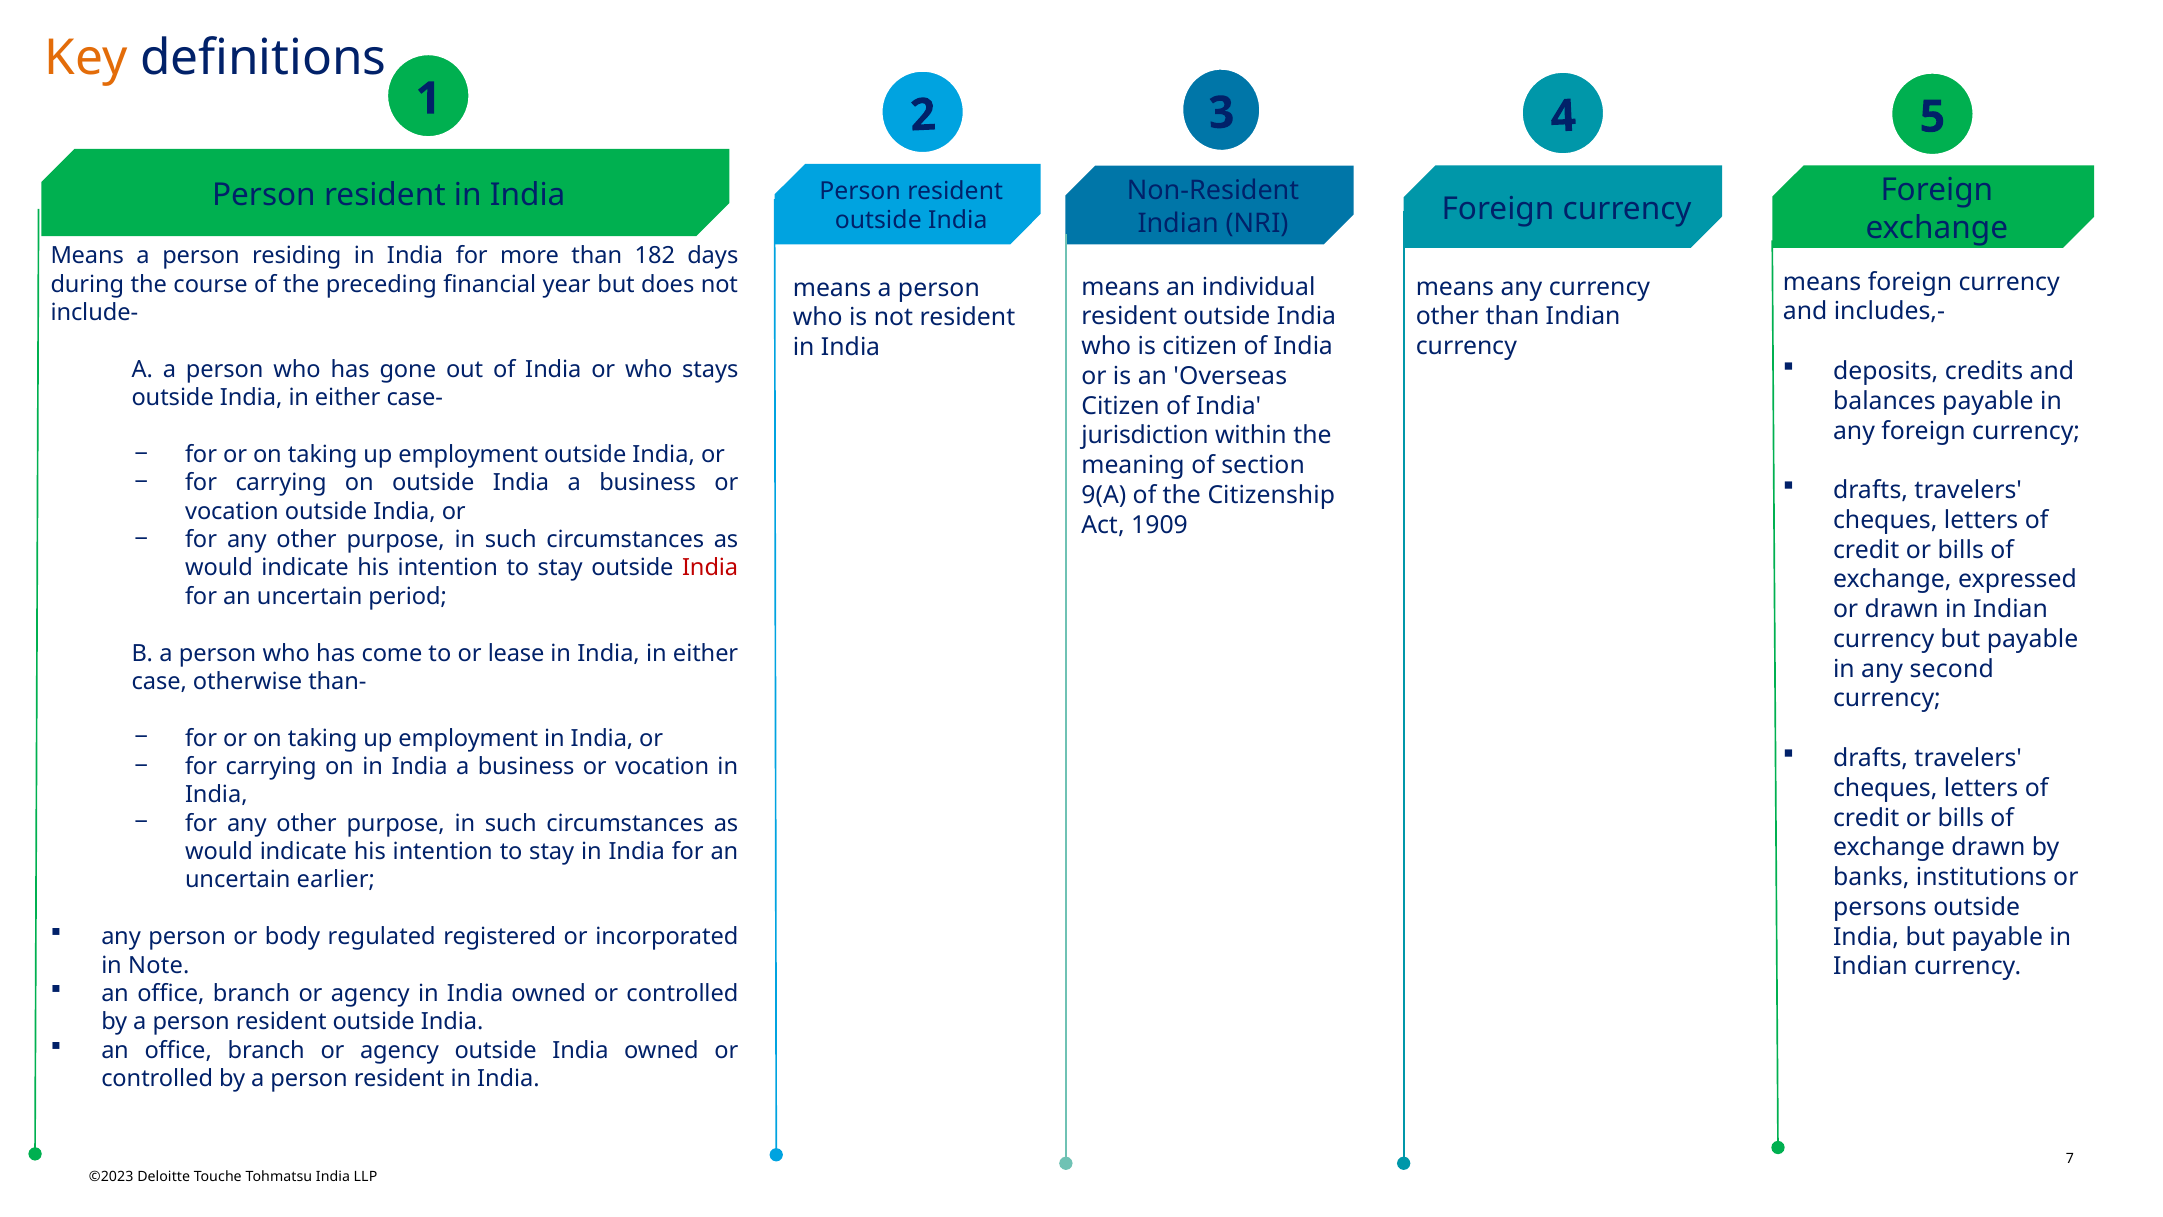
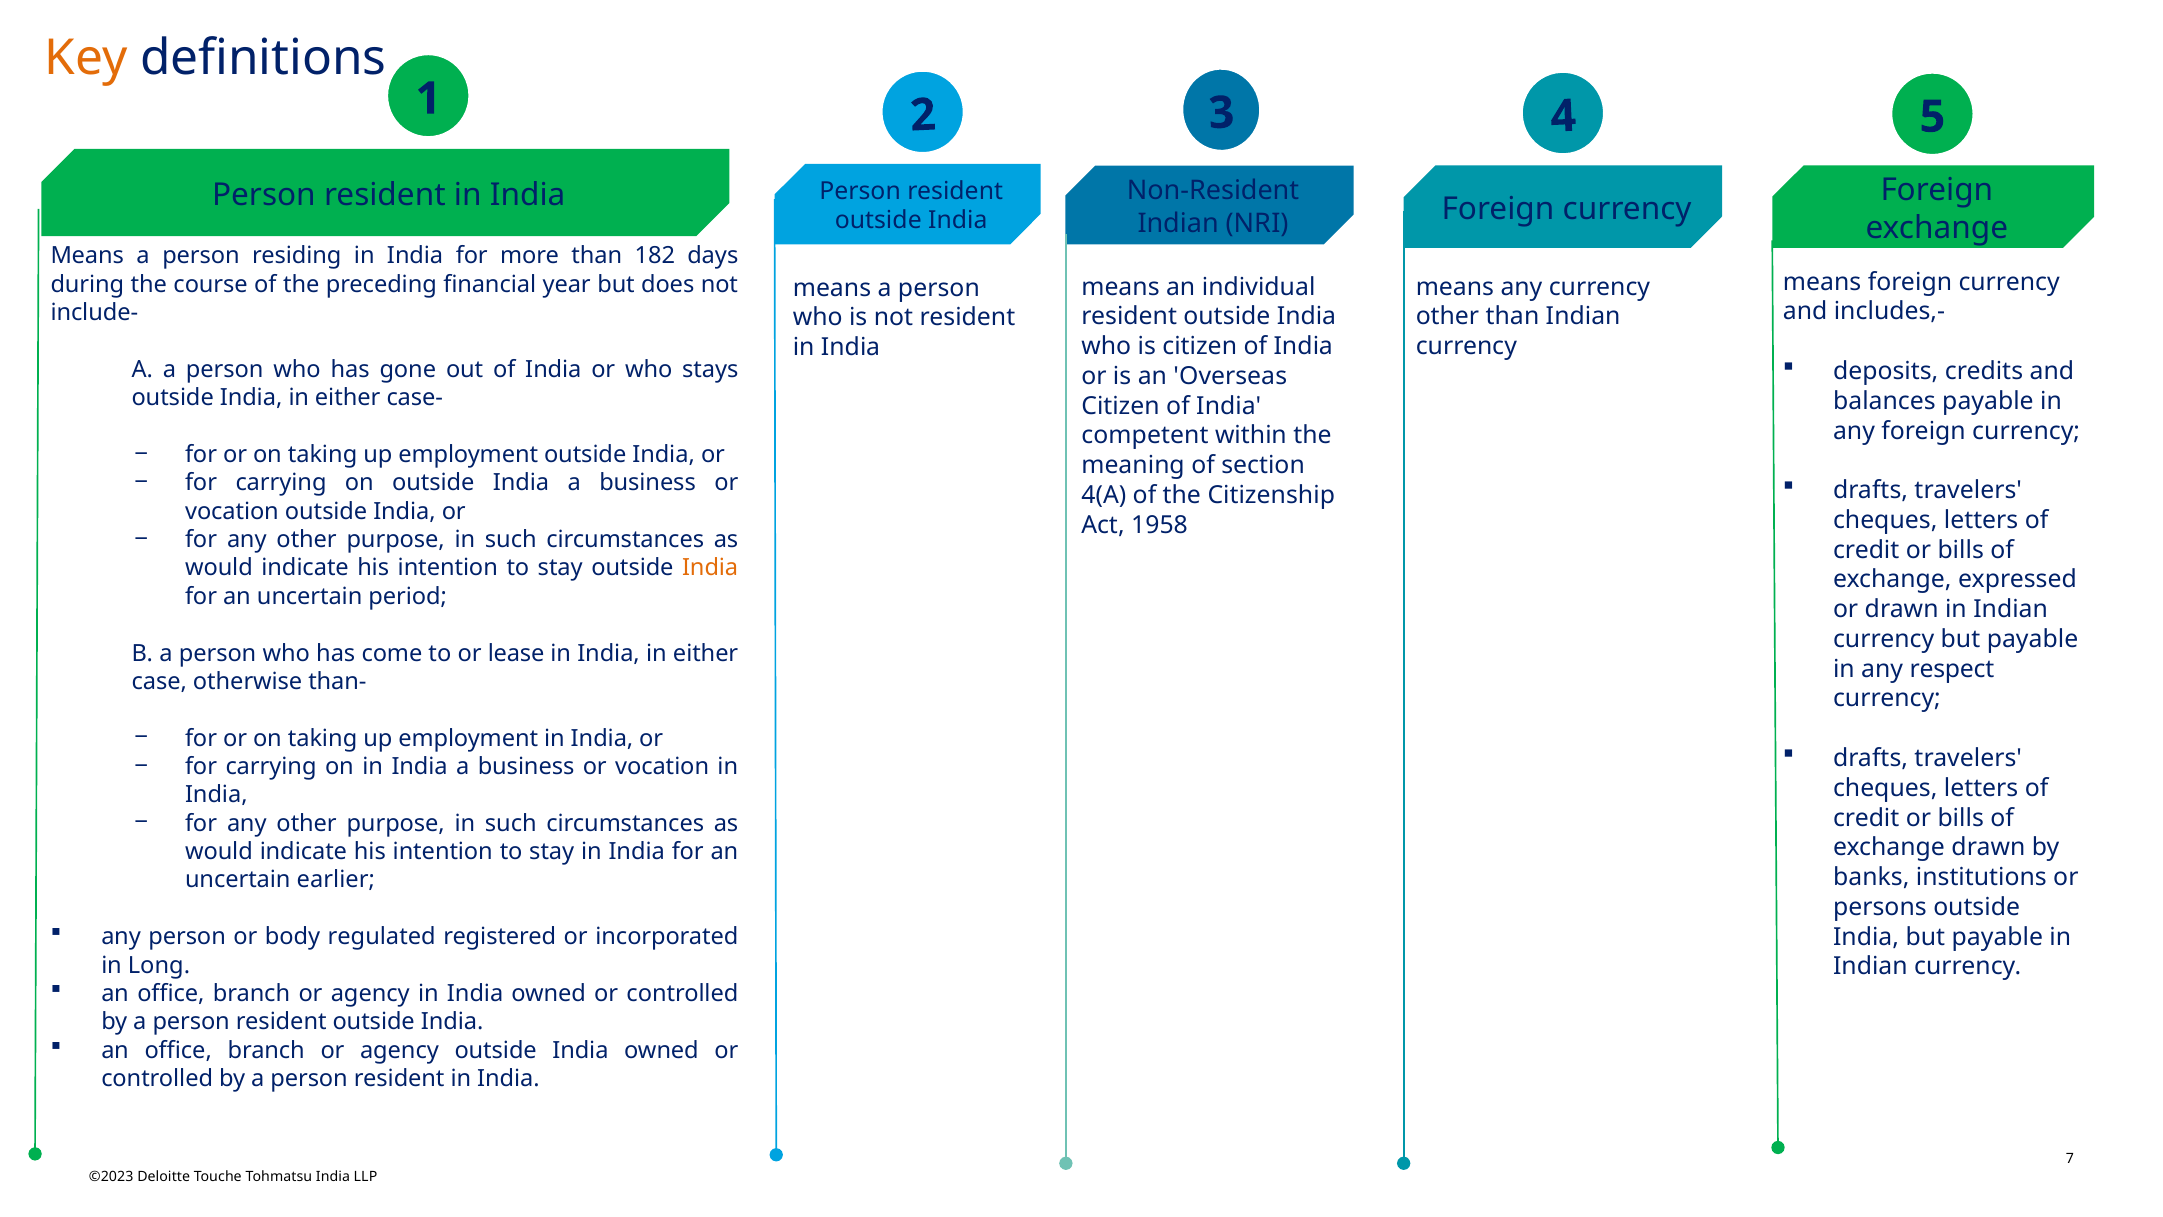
jurisdiction: jurisdiction -> competent
9(A: 9(A -> 4(A
1909: 1909 -> 1958
India at (710, 568) colour: red -> orange
second: second -> respect
Note: Note -> Long
